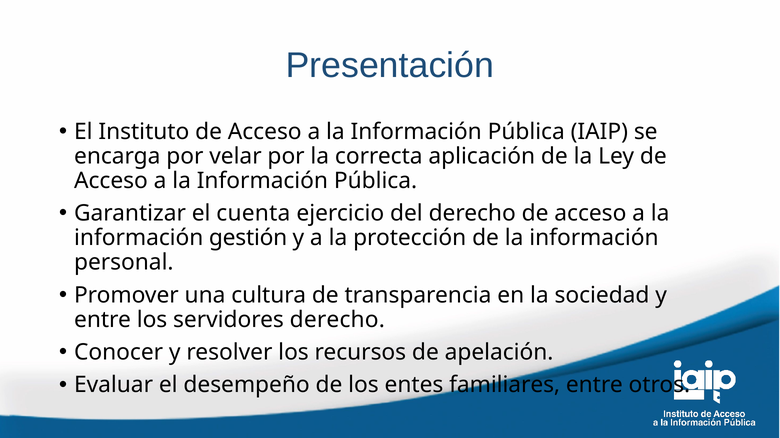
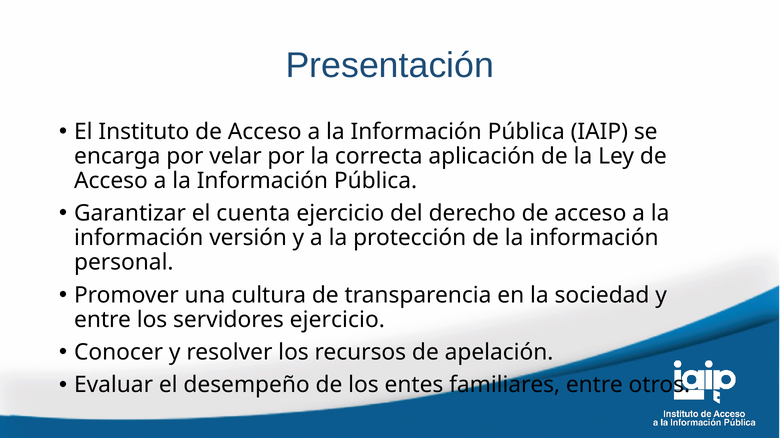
gestión: gestión -> versión
servidores derecho: derecho -> ejercicio
